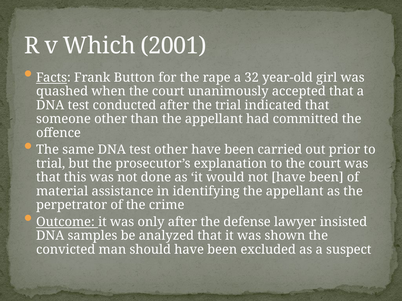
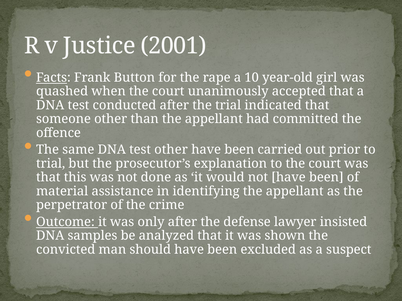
Which: Which -> Justice
32: 32 -> 10
